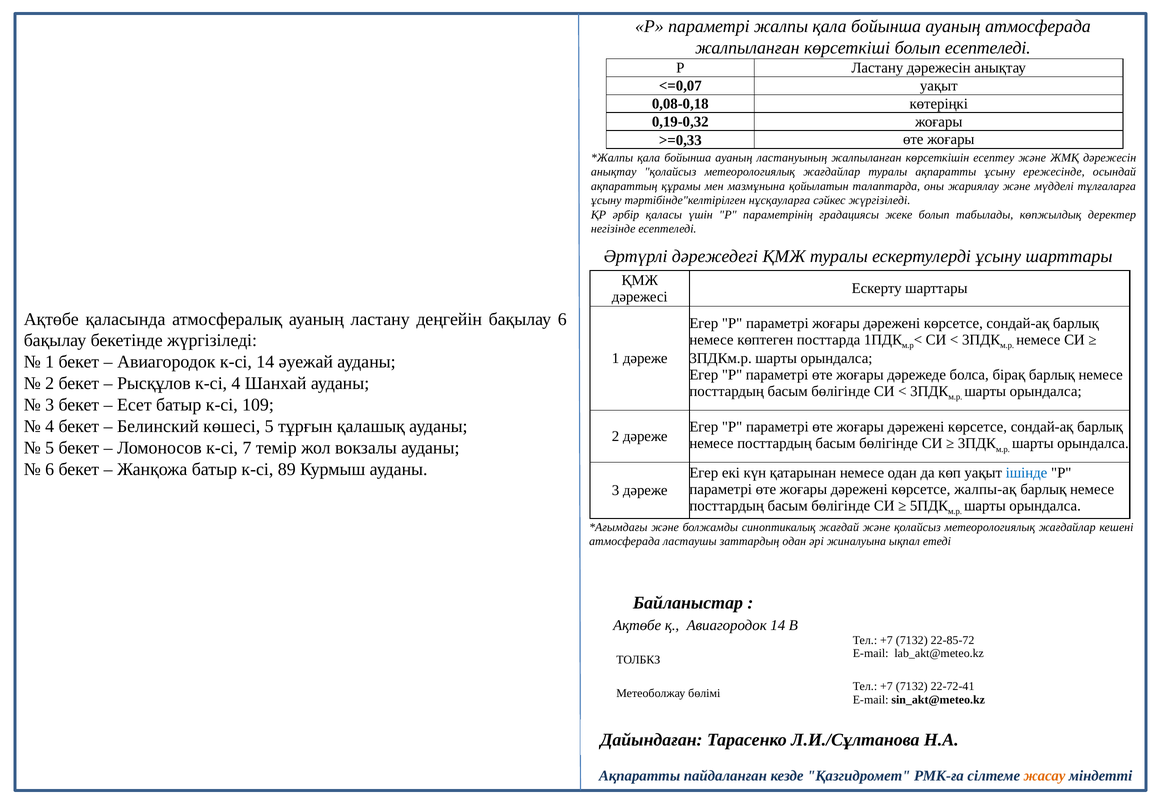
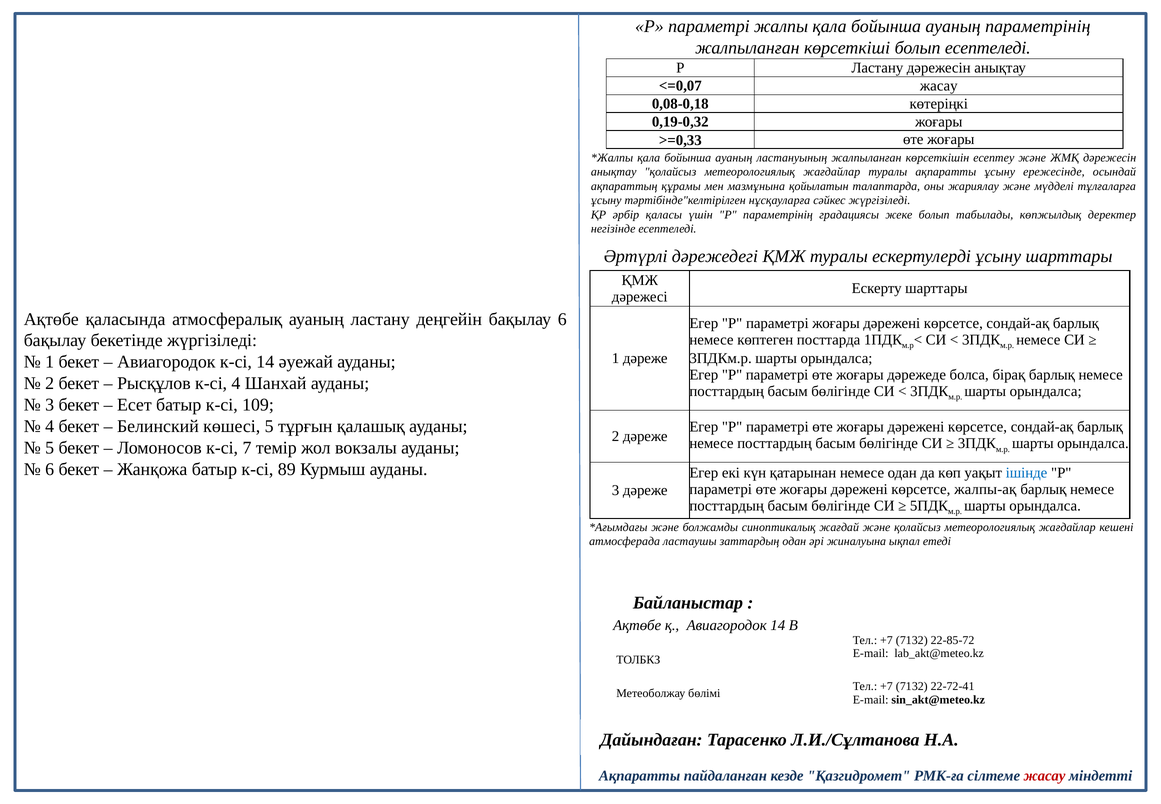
ауаның атмосферада: атмосферада -> параметрінің
<=0,07 уақыт: уақыт -> жасау
жасау at (1045, 775) colour: orange -> red
